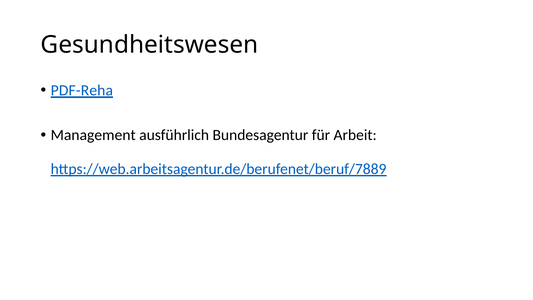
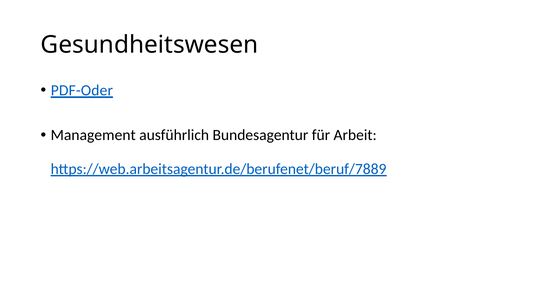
PDF-Reha: PDF-Reha -> PDF-Oder
